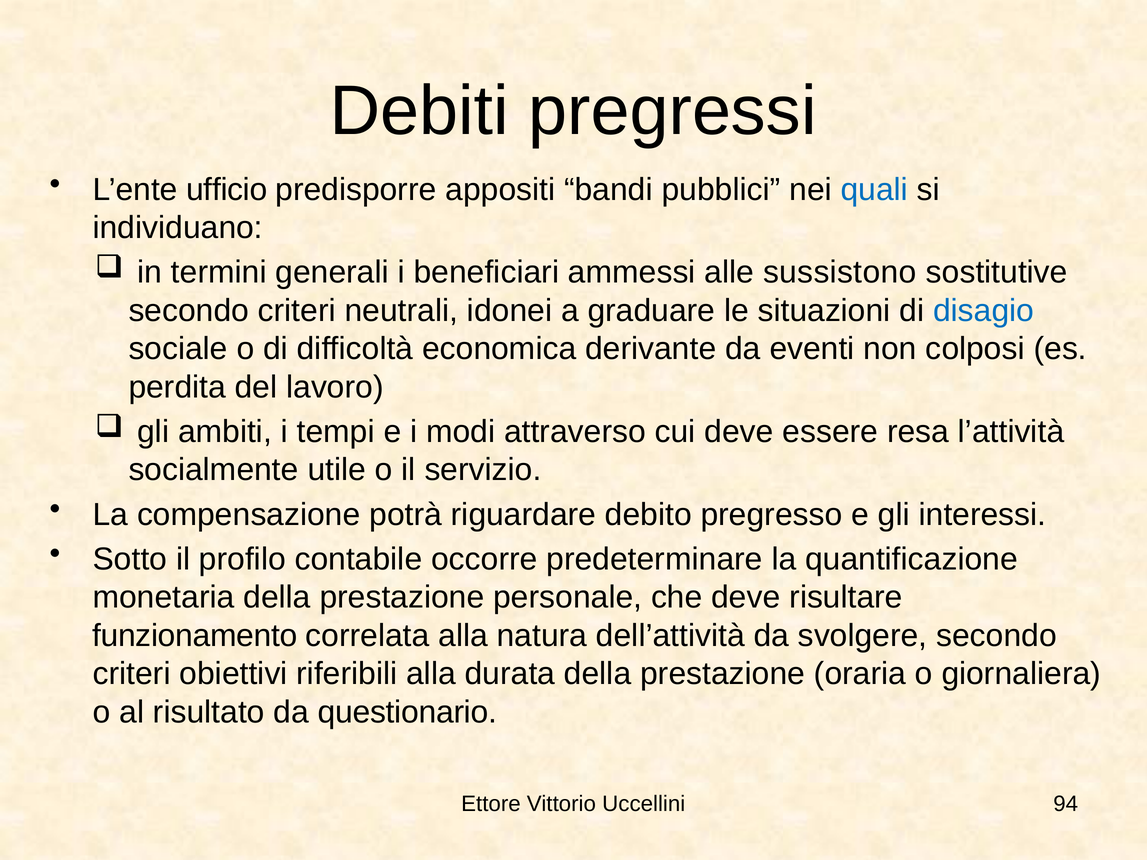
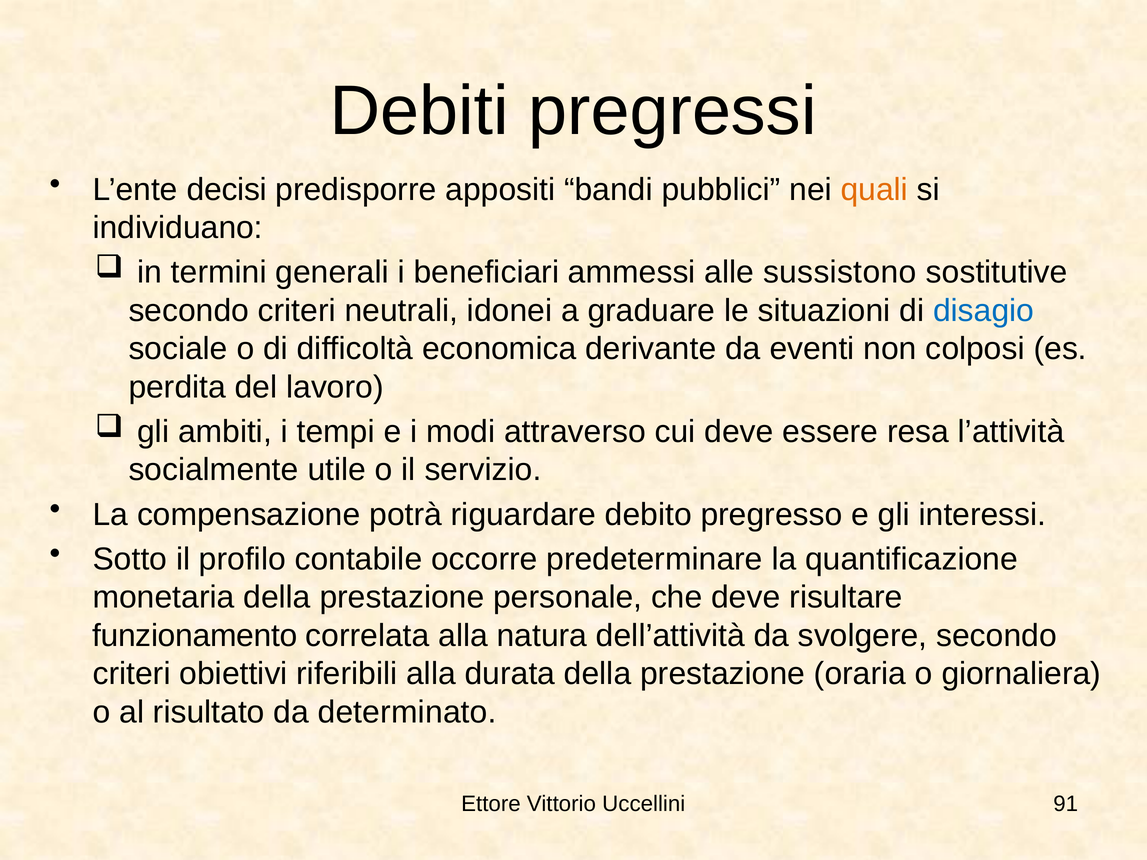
ufficio: ufficio -> decisi
quali colour: blue -> orange
questionario: questionario -> determinato
94: 94 -> 91
